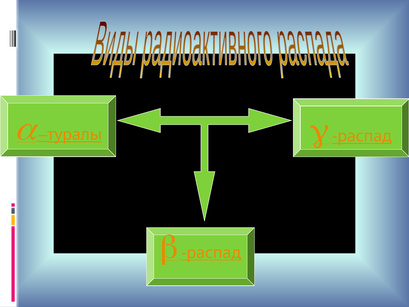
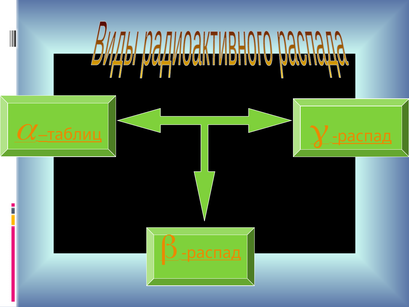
туралы: туралы -> таблиц
